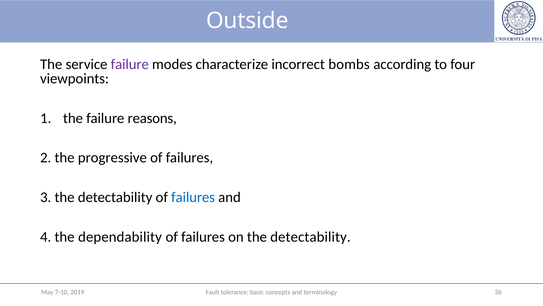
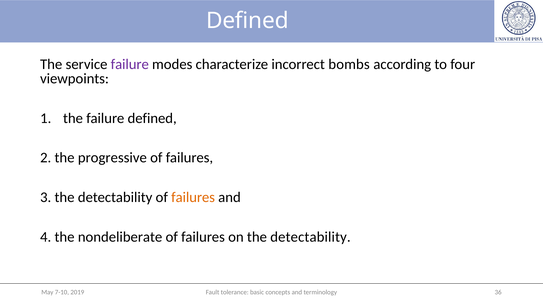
Outside at (247, 21): Outside -> Defined
failure reasons: reasons -> defined
failures at (193, 197) colour: blue -> orange
dependability: dependability -> nondeliberate
